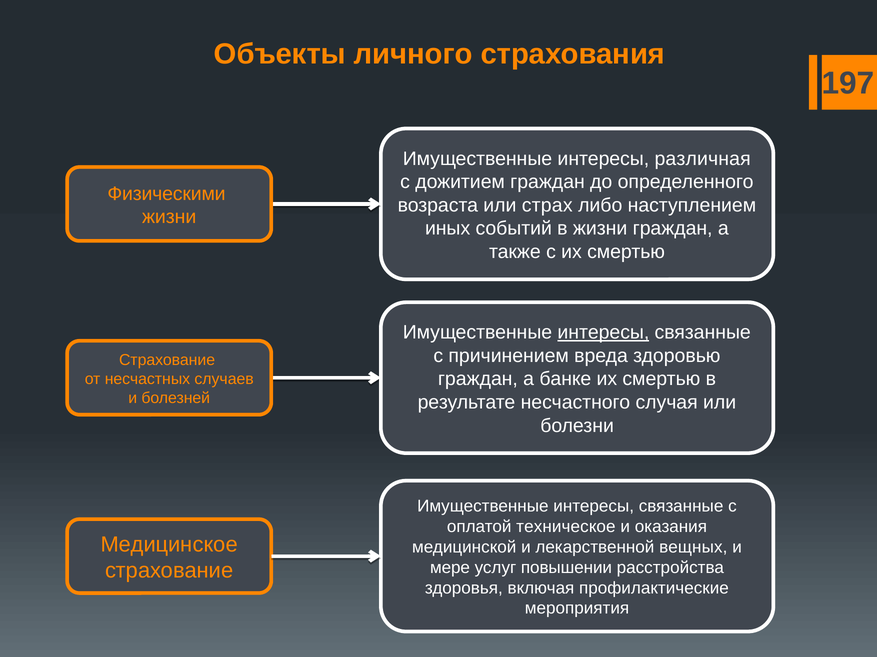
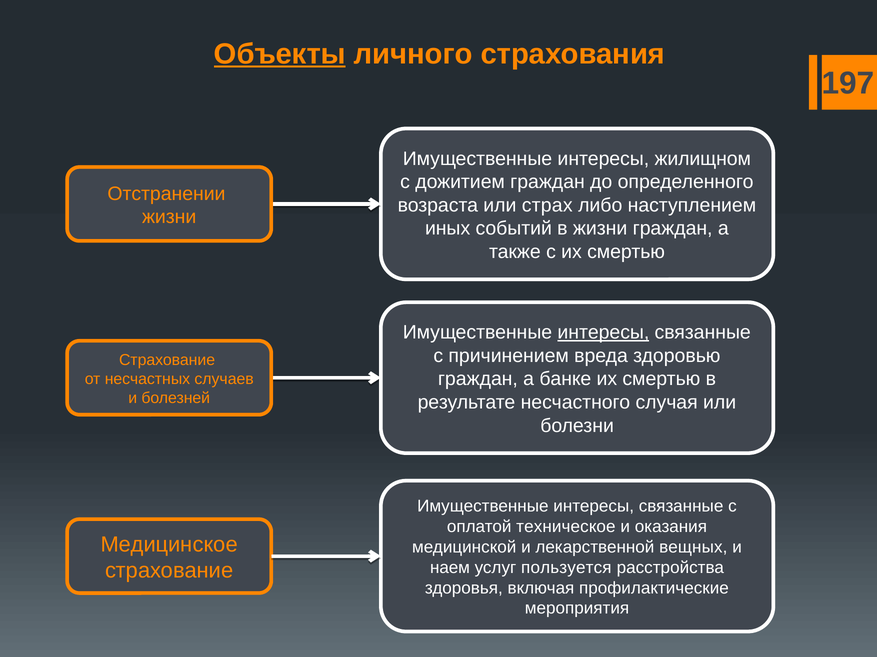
Объекты underline: none -> present
различная: различная -> жилищном
Физическими: Физическими -> Отстранении
мере: мере -> наем
повышении: повышении -> пользуется
